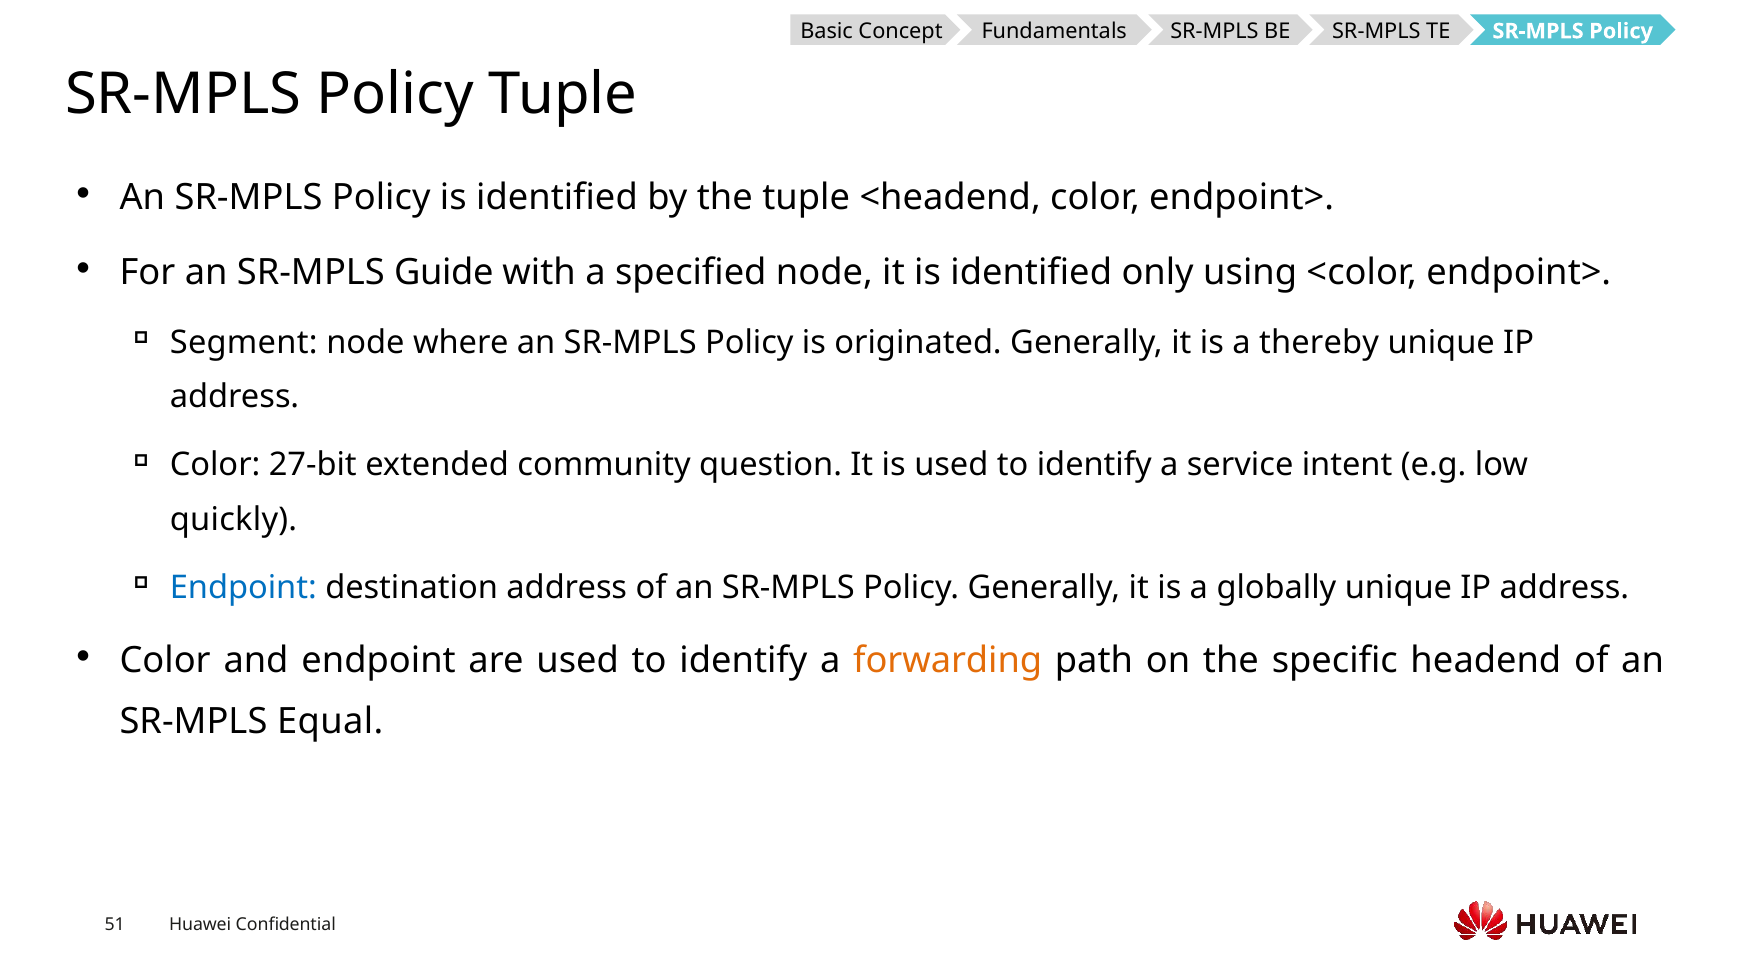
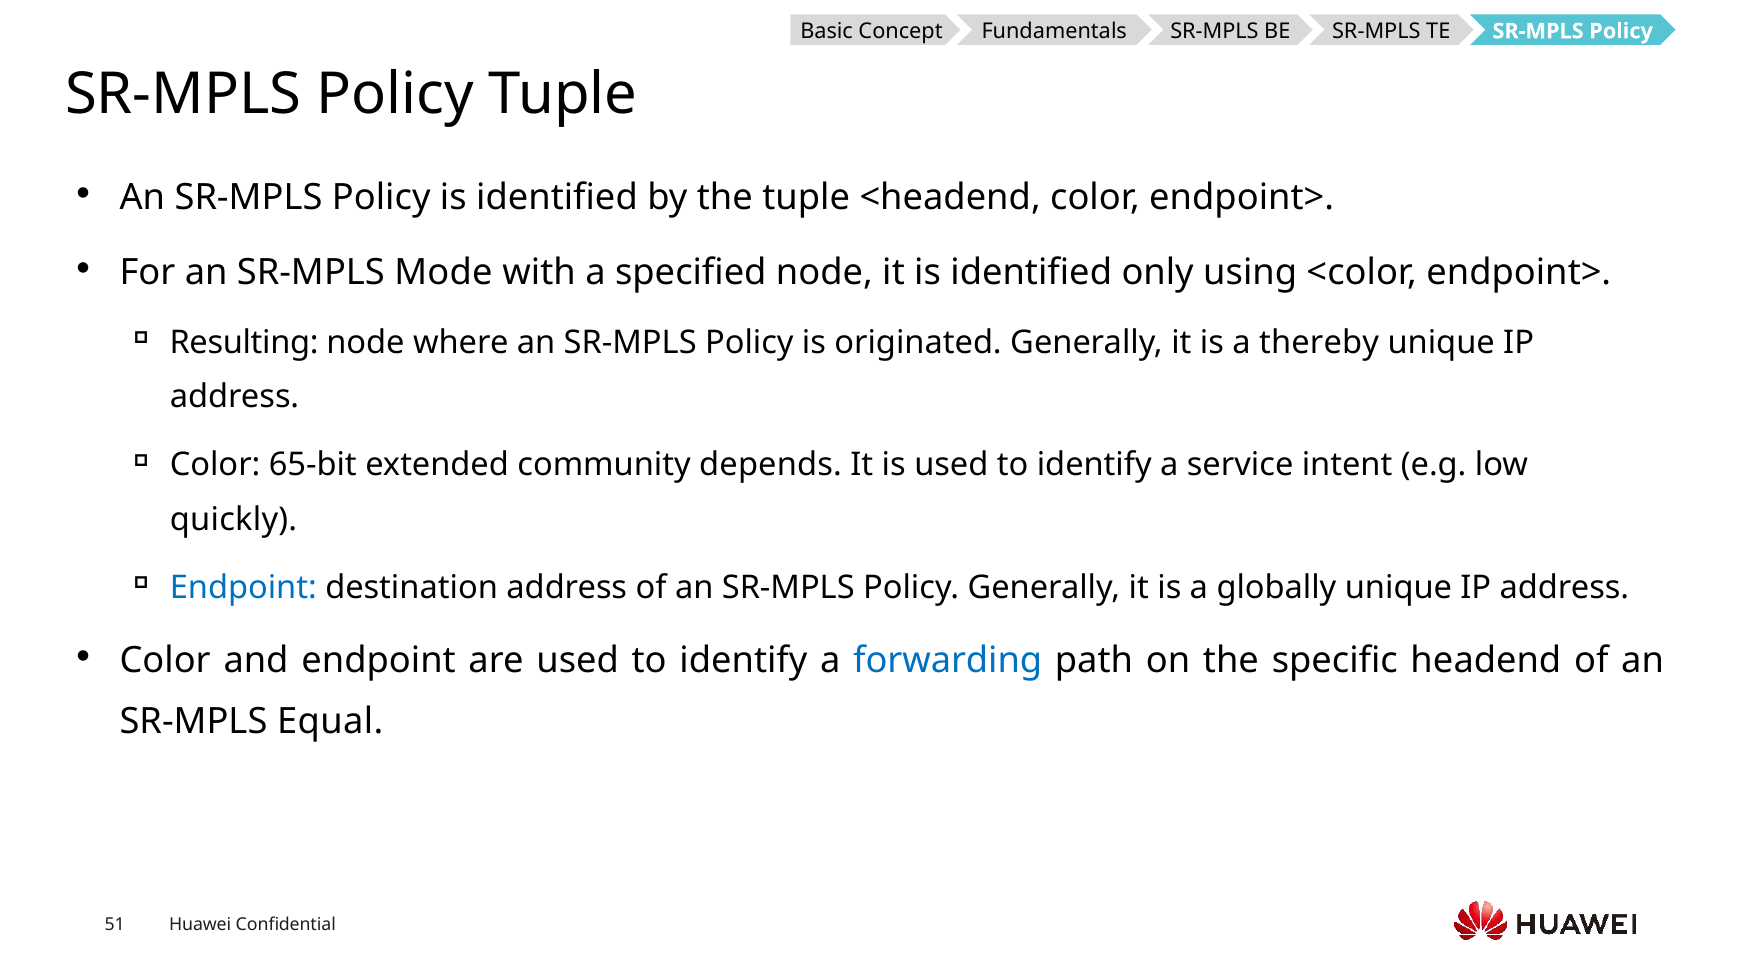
Guide: Guide -> Mode
Segment: Segment -> Resulting
27-bit: 27-bit -> 65-bit
question: question -> depends
forwarding colour: orange -> blue
